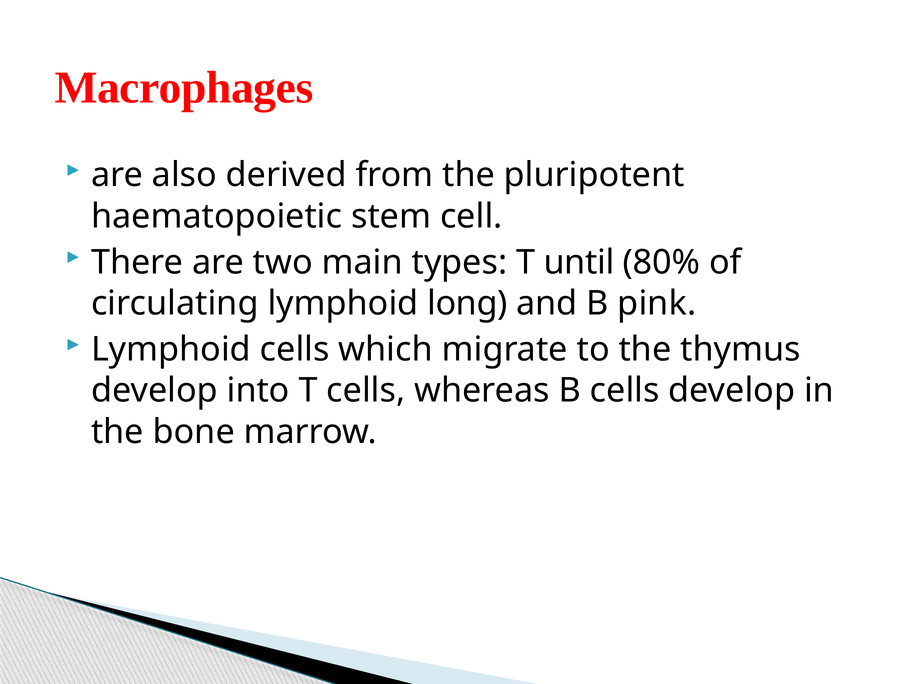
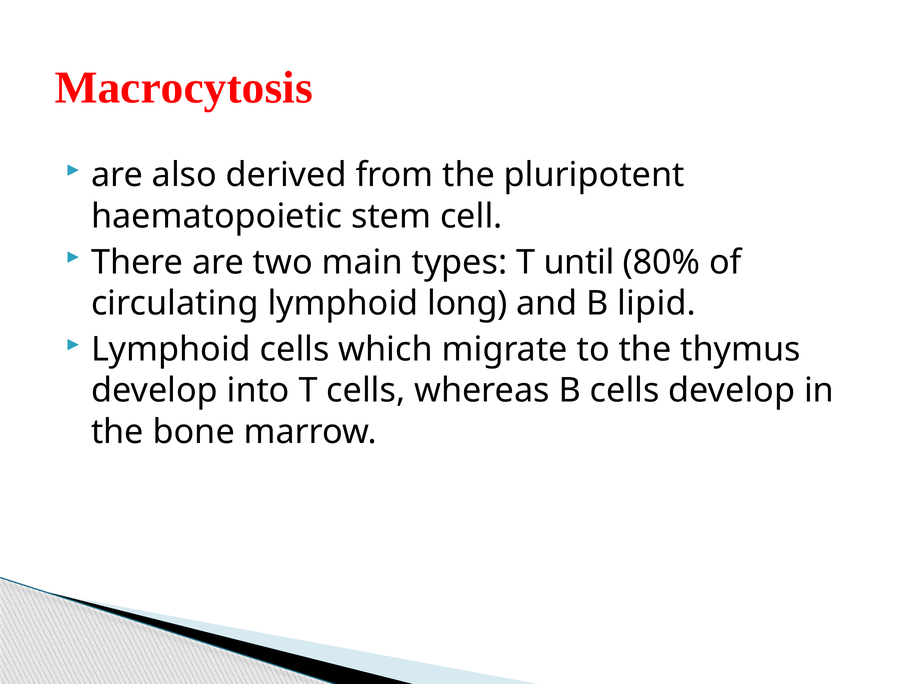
Macrophages: Macrophages -> Macrocytosis
pink: pink -> lipid
